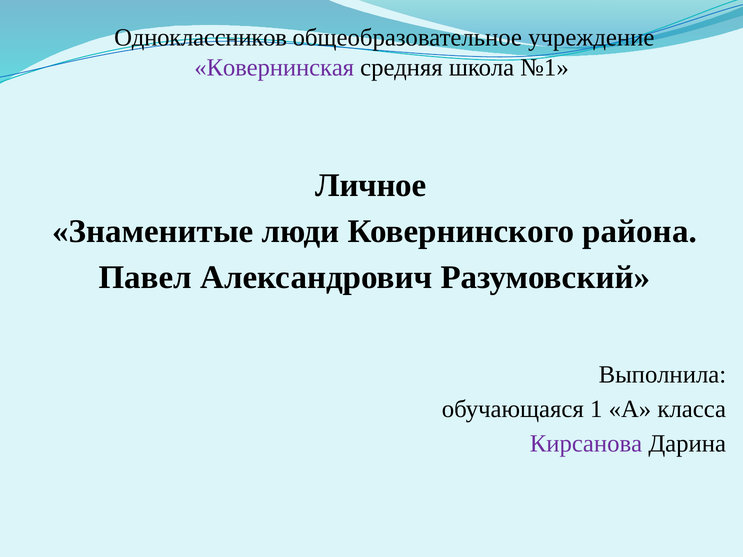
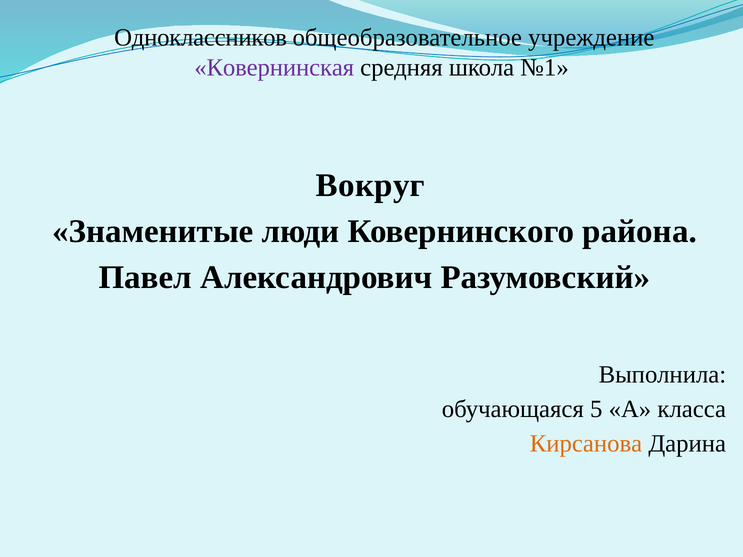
Личное: Личное -> Вокруг
1: 1 -> 5
Кирсанова colour: purple -> orange
